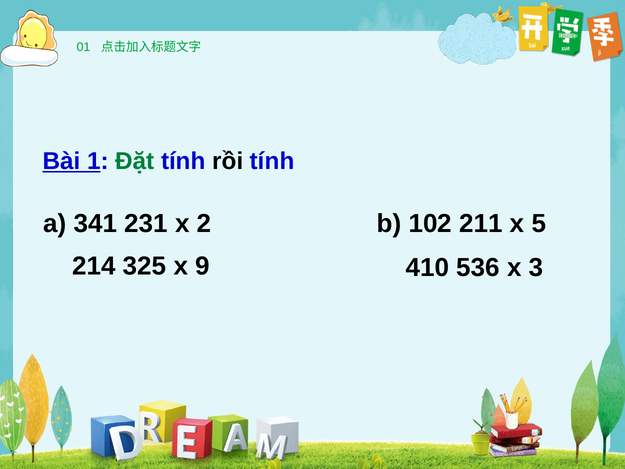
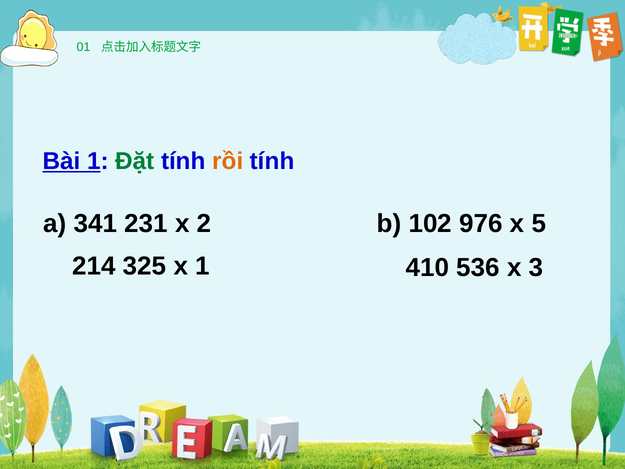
rồi colour: black -> orange
211: 211 -> 976
x 9: 9 -> 1
